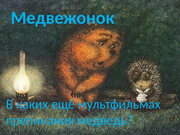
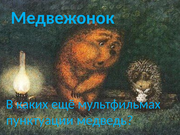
препинания: препинания -> пунктуации
